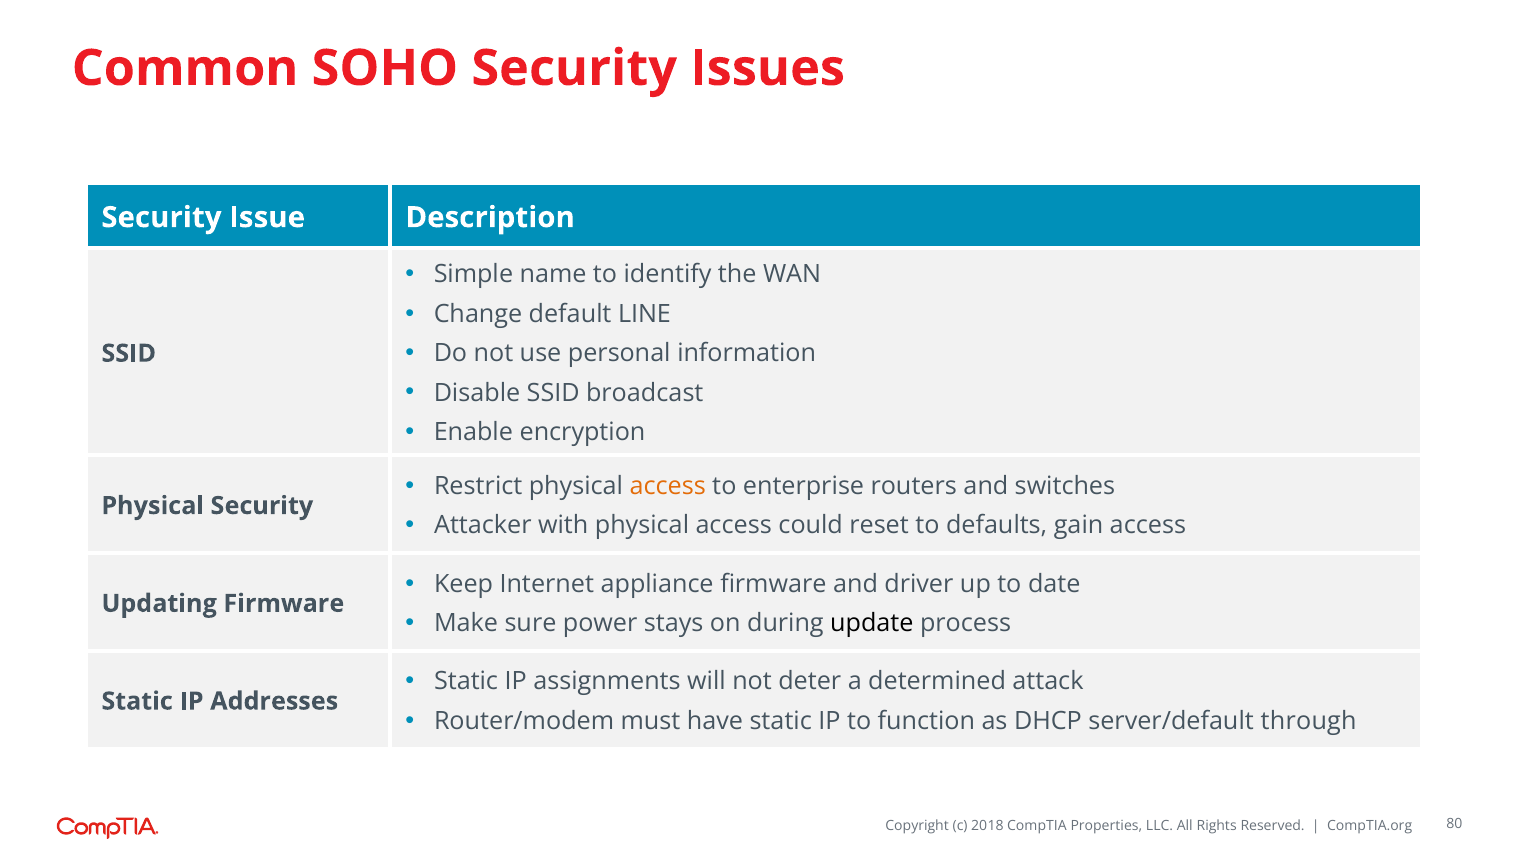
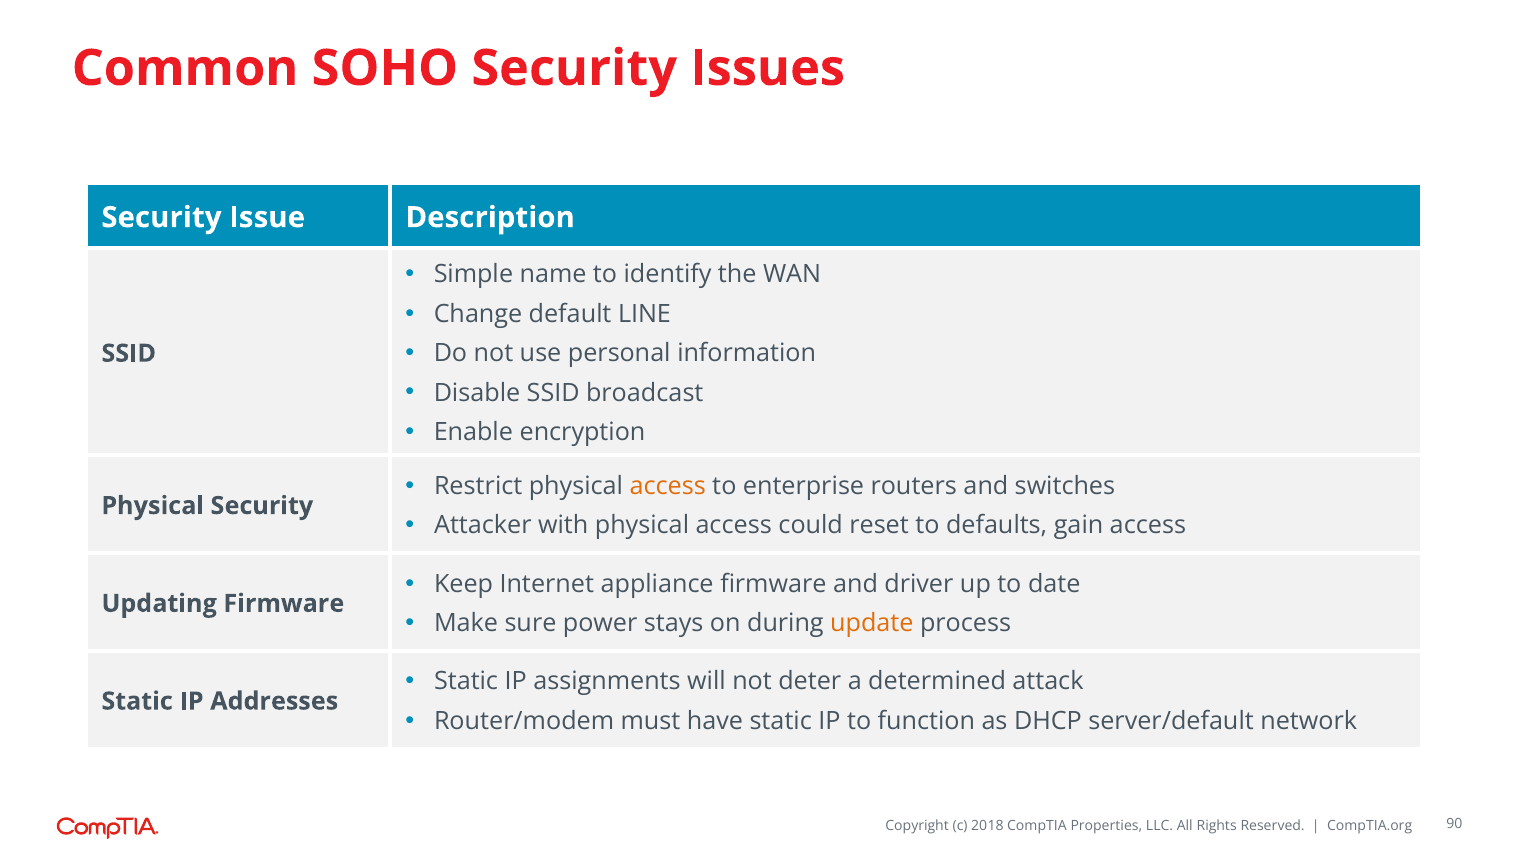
update colour: black -> orange
through: through -> network
80: 80 -> 90
